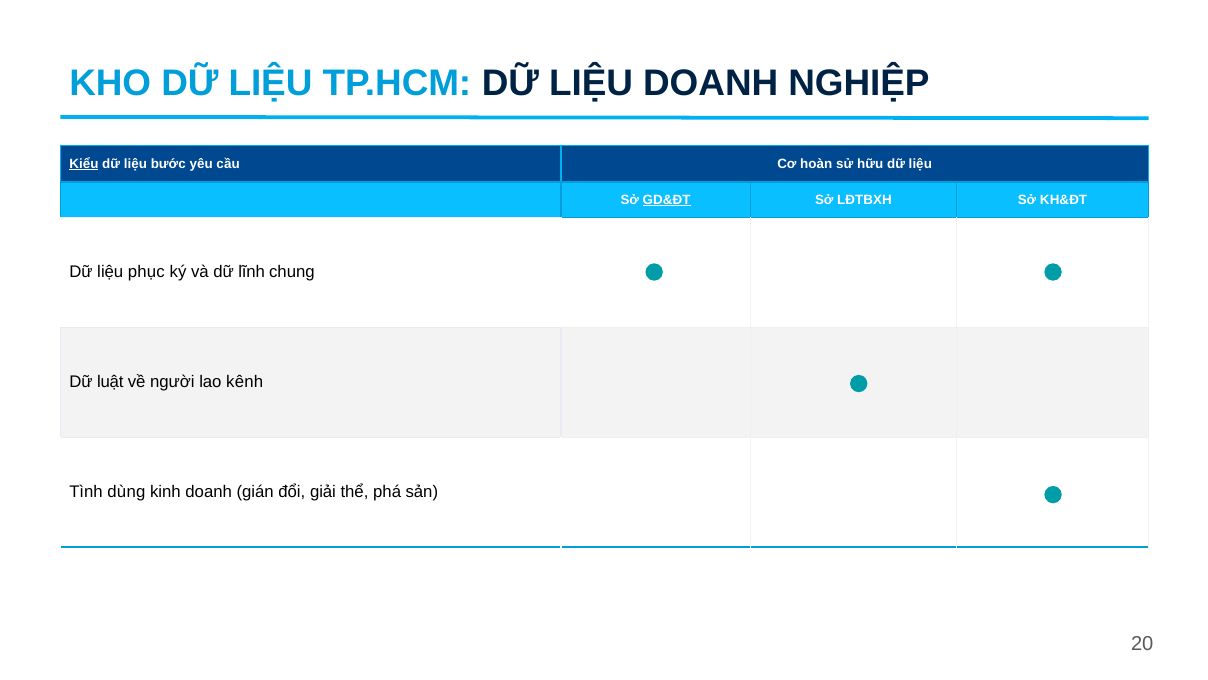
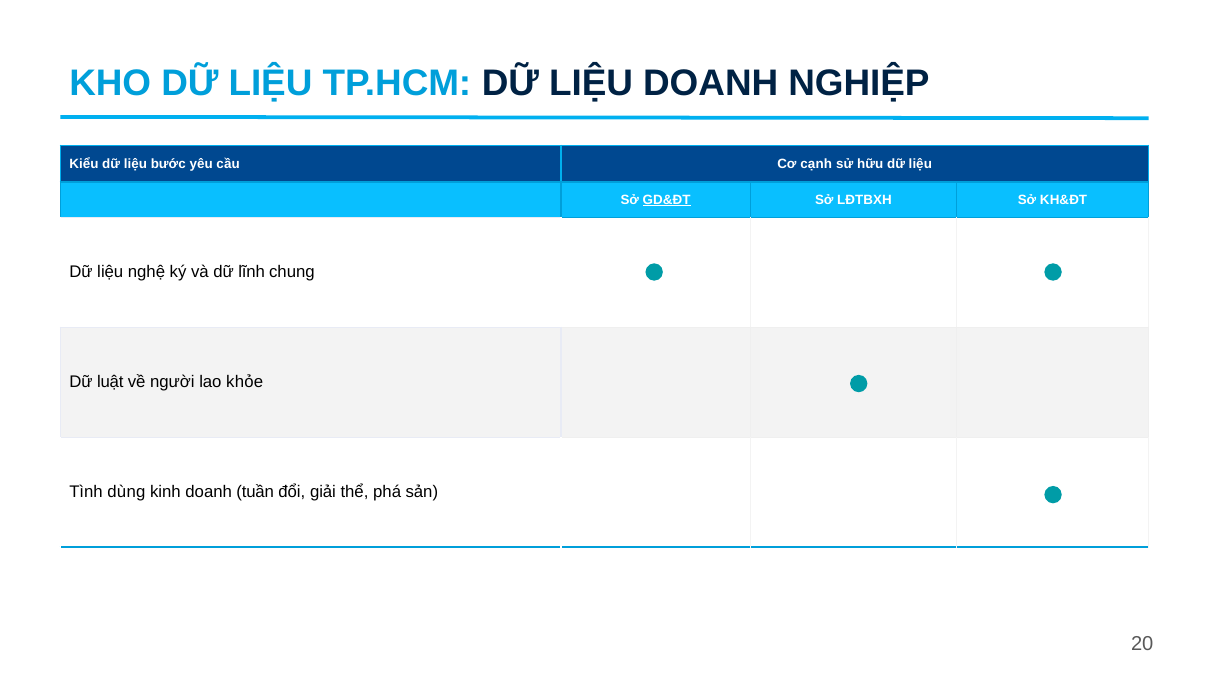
Kiểu underline: present -> none
hoàn: hoàn -> cạnh
phục: phục -> nghệ
kênh: kênh -> khỏe
gián: gián -> tuần
